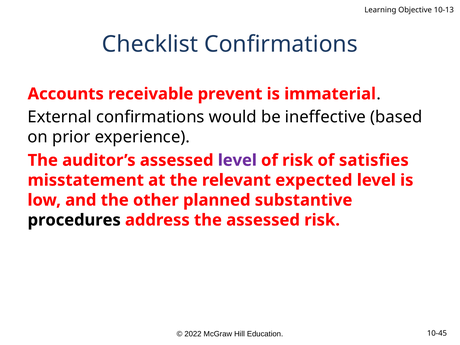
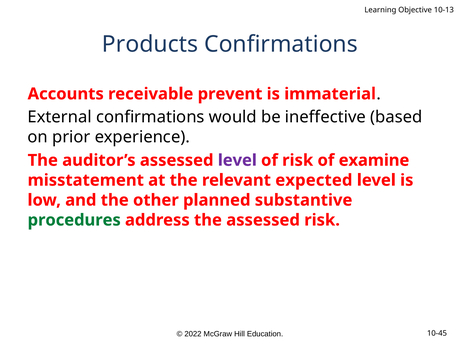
Checklist: Checklist -> Products
satisfies: satisfies -> examine
procedures colour: black -> green
